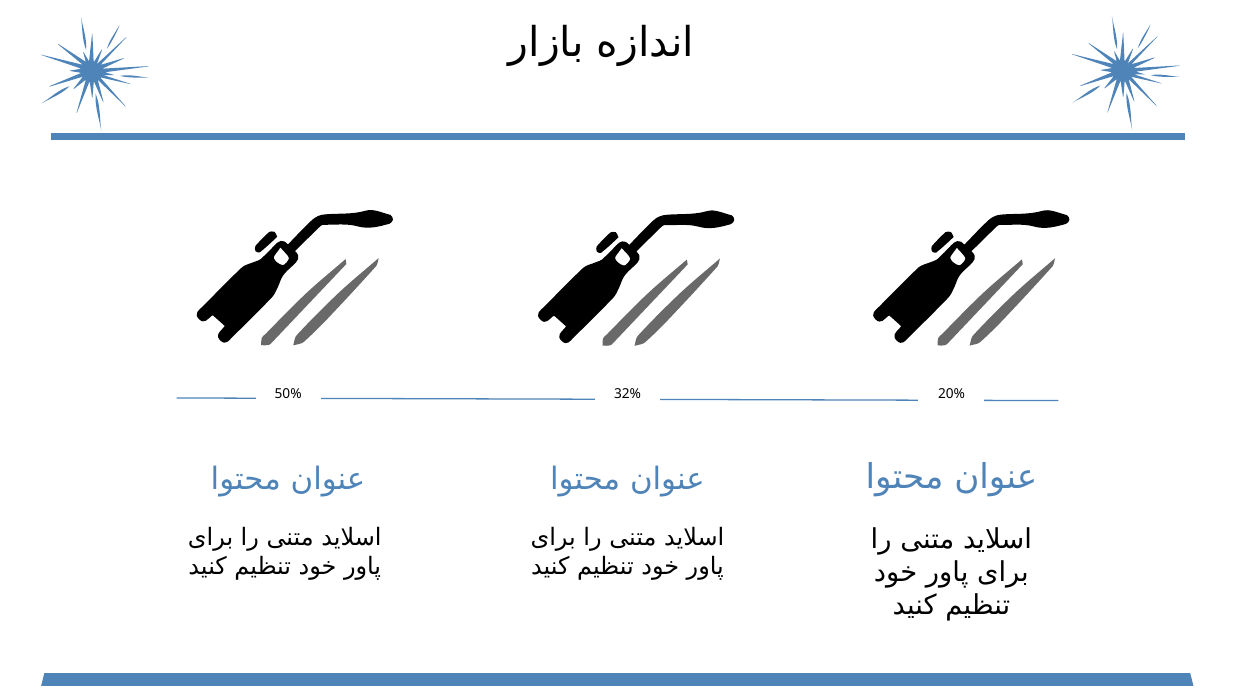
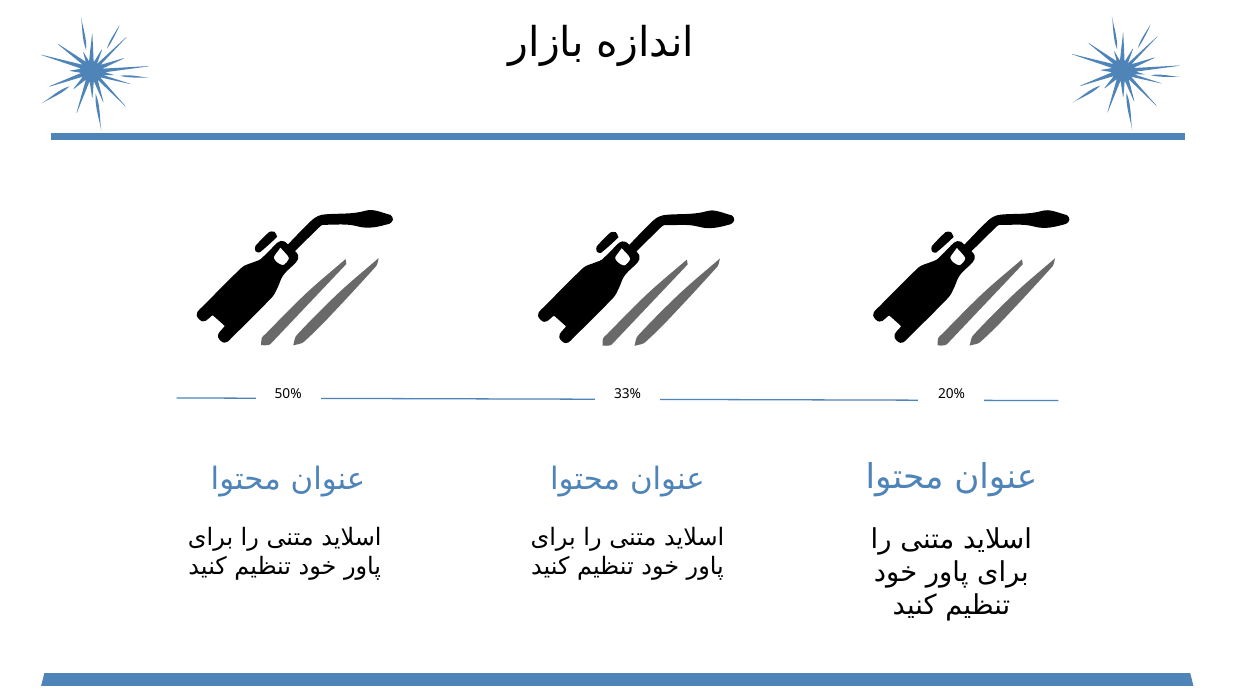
32%: 32% -> 33%
